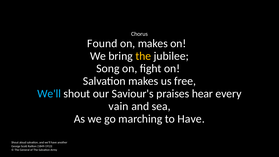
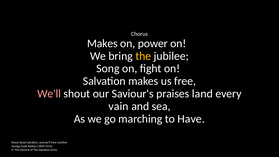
Found at (102, 43): Found -> Makes
on makes: makes -> power
We'll at (49, 94) colour: light blue -> pink
hear: hear -> land
